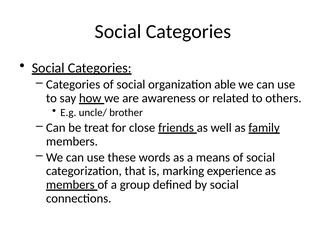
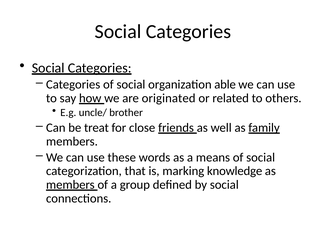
awareness: awareness -> originated
experience: experience -> knowledge
